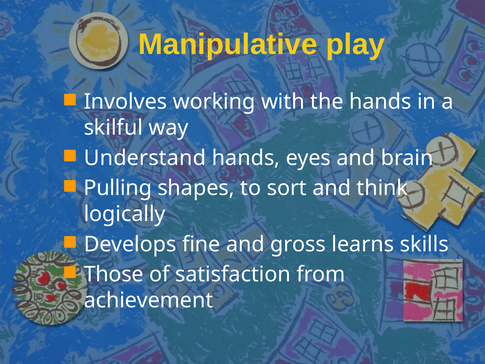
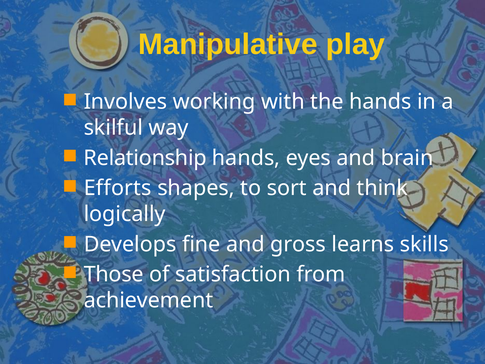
Understand: Understand -> Relationship
Pulling: Pulling -> Efforts
